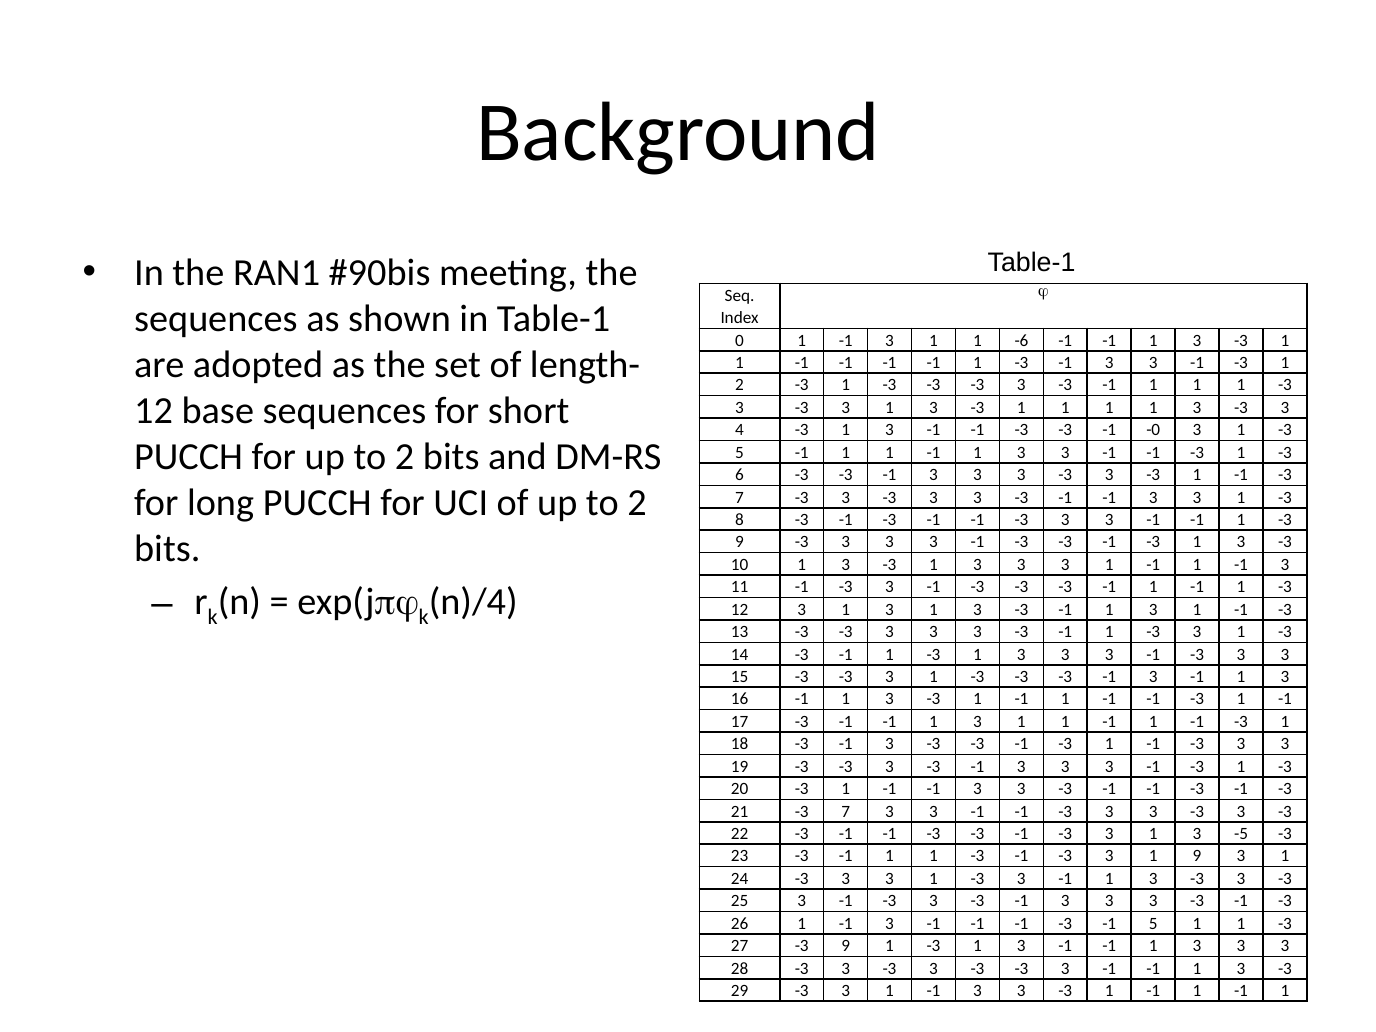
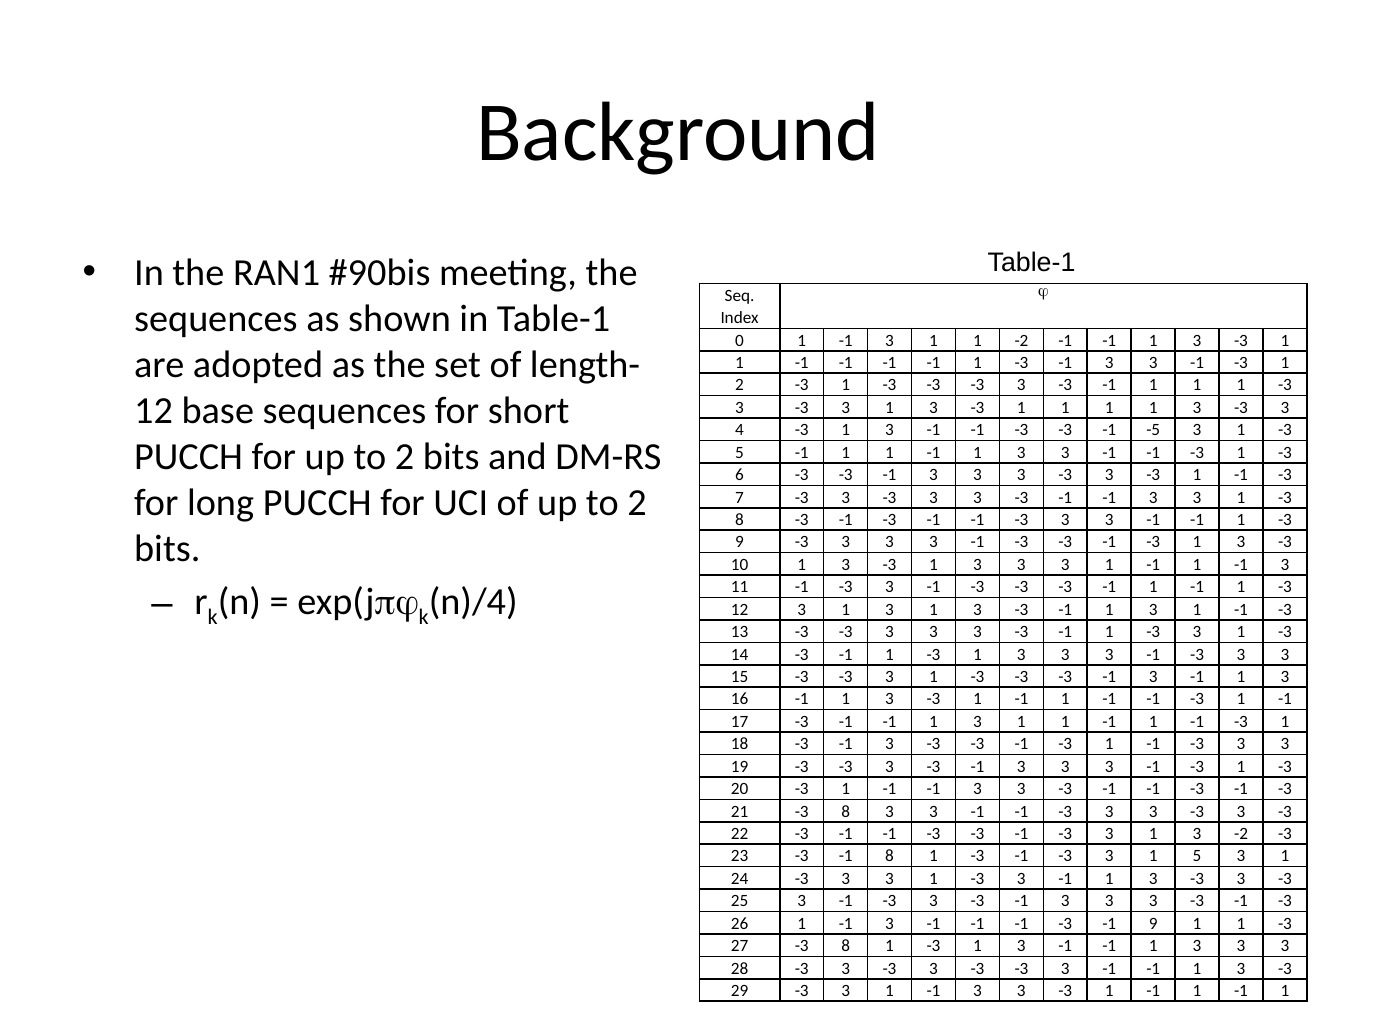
1 -6: -6 -> -2
-0: -0 -> -5
21 -3 7: 7 -> 8
3 -5: -5 -> -2
23 -3 -1 1: 1 -> 8
1 9: 9 -> 5
-1 5: 5 -> 9
27 -3 9: 9 -> 8
